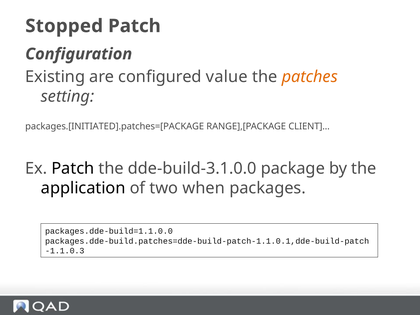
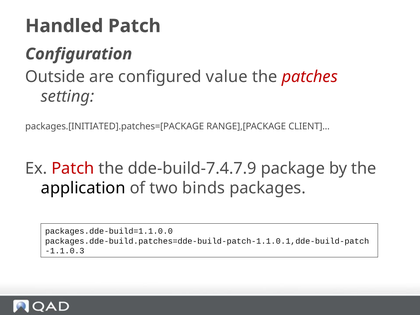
Stopped: Stopped -> Handled
Existing: Existing -> Outside
patches colour: orange -> red
Patch at (73, 168) colour: black -> red
dde-build-3.1.0.0: dde-build-3.1.0.0 -> dde-build-7.4.7.9
when: when -> binds
